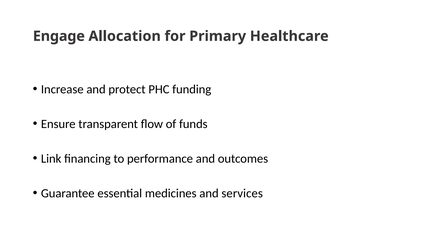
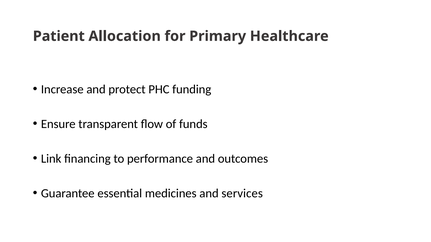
Engage: Engage -> Patient
